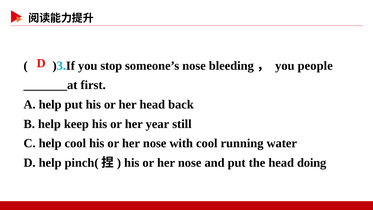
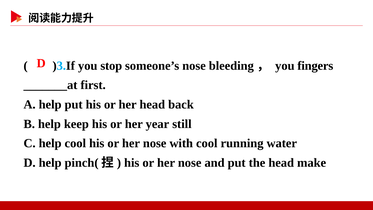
people: people -> fingers
doing: doing -> make
